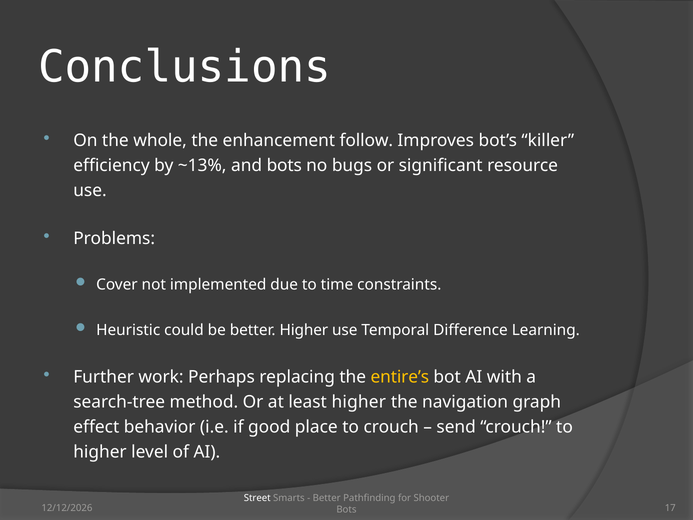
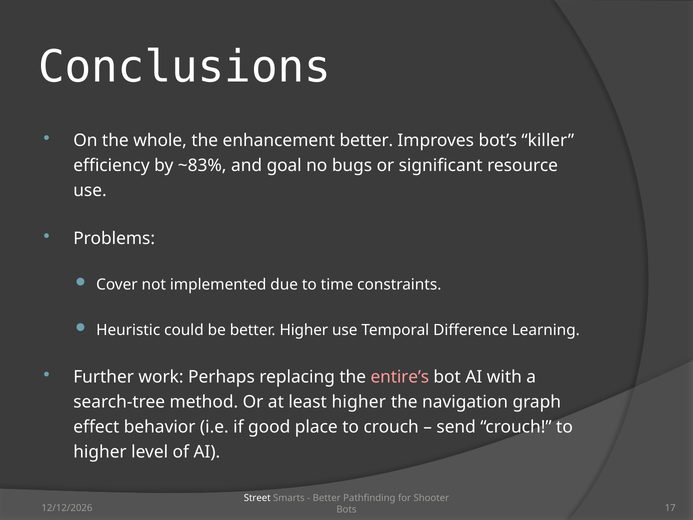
enhancement follow: follow -> better
~13%: ~13% -> ~83%
and bots: bots -> goal
entire’s colour: yellow -> pink
